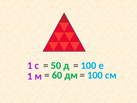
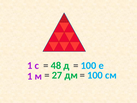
50: 50 -> 48
60: 60 -> 27
